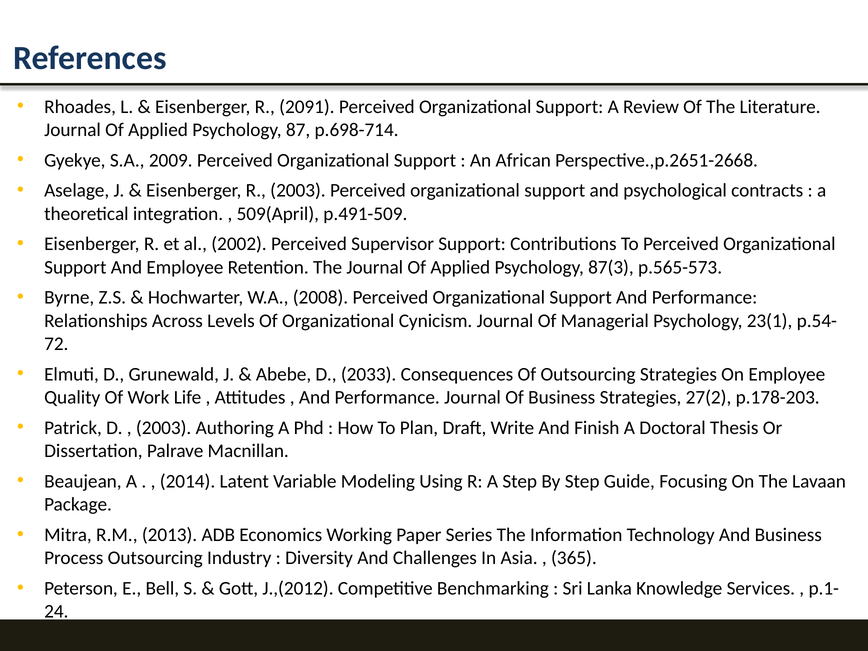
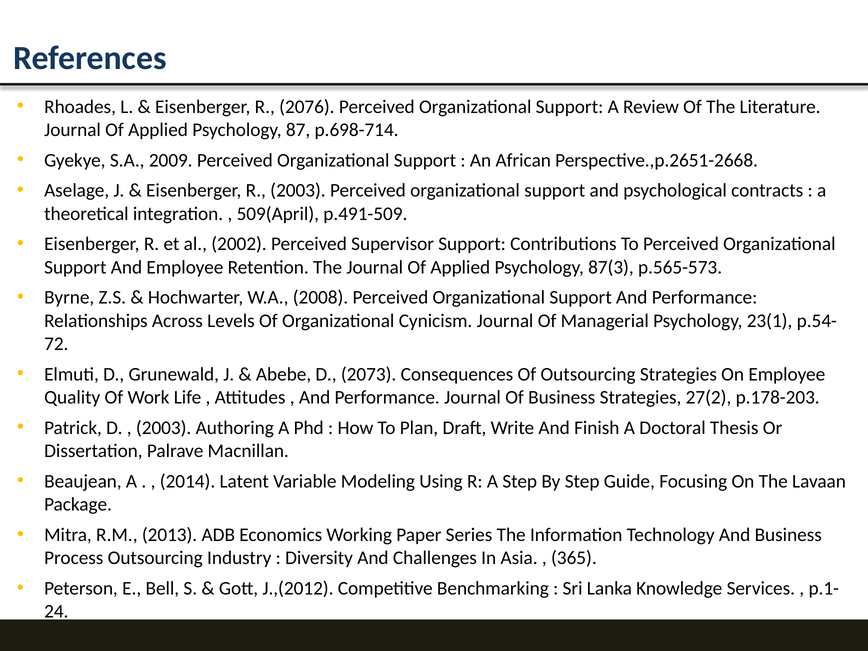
2091: 2091 -> 2076
2033: 2033 -> 2073
